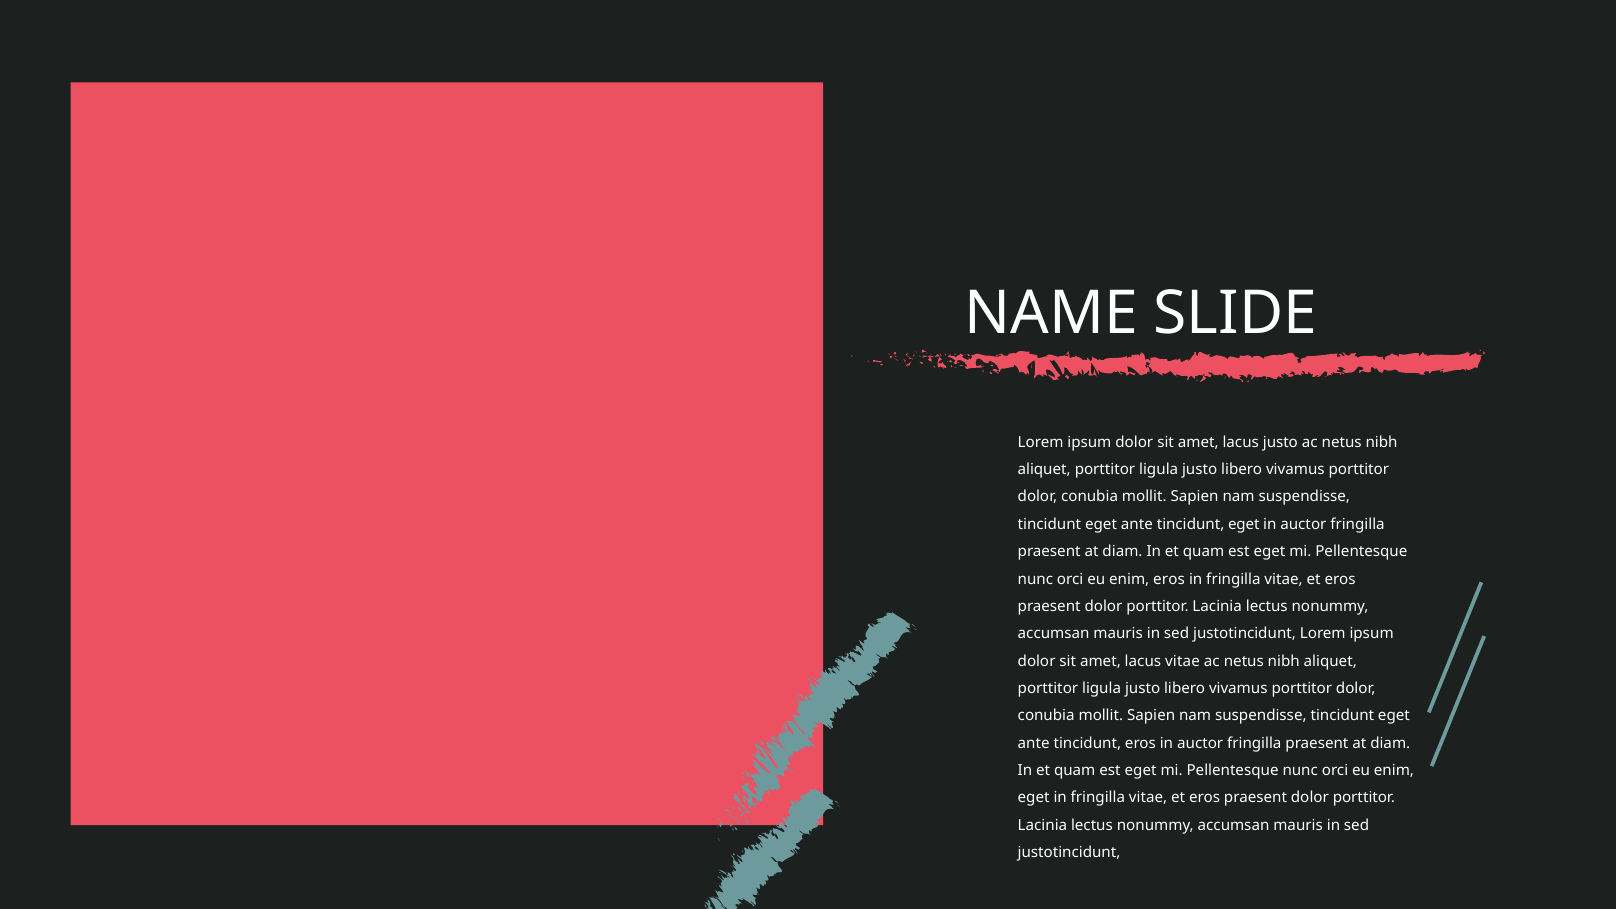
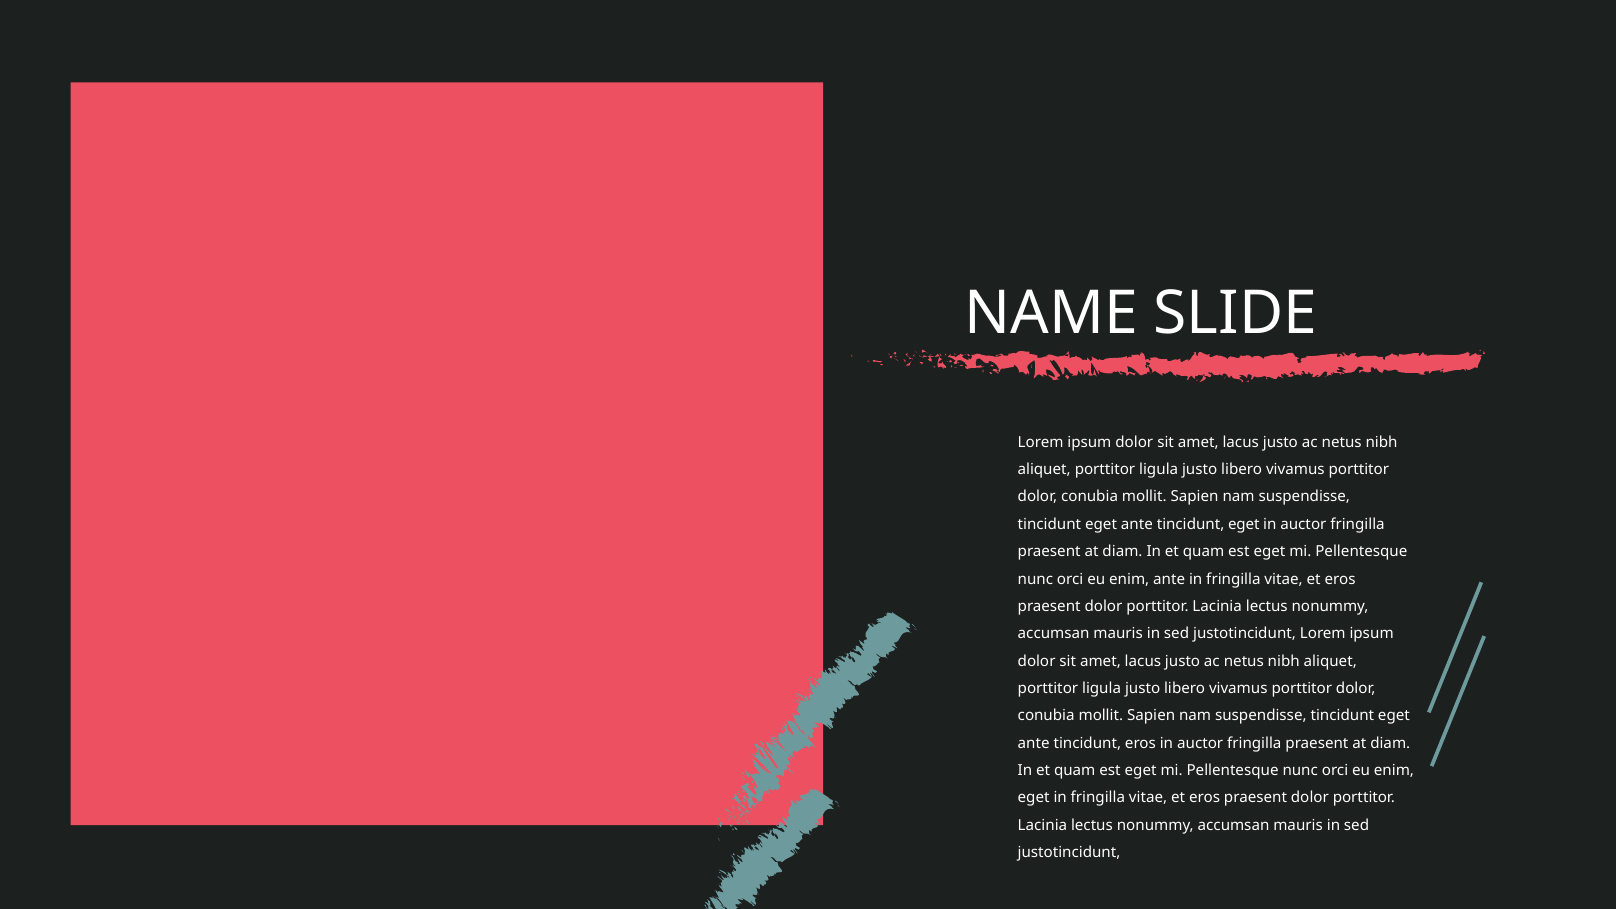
enim eros: eros -> ante
vitae at (1182, 661): vitae -> justo
